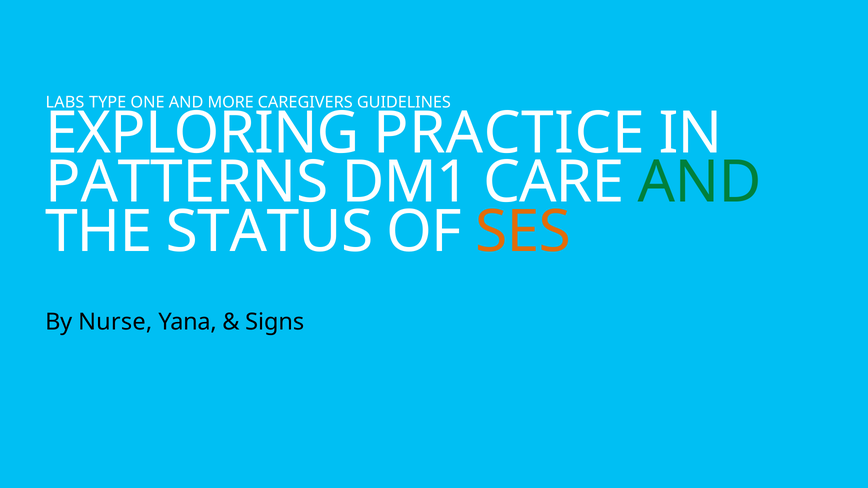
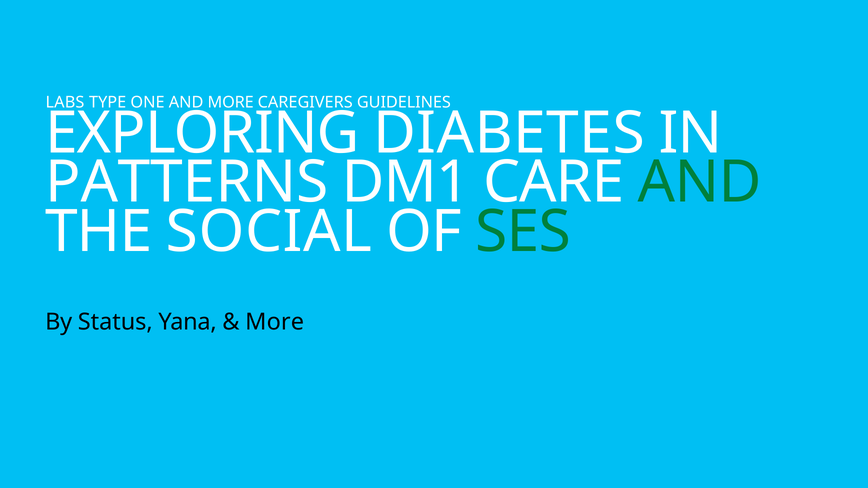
PRACTICE: PRACTICE -> DIABETES
STATUS: STATUS -> SOCIAL
SES colour: orange -> green
Nurse: Nurse -> Status
Signs at (275, 322): Signs -> More
